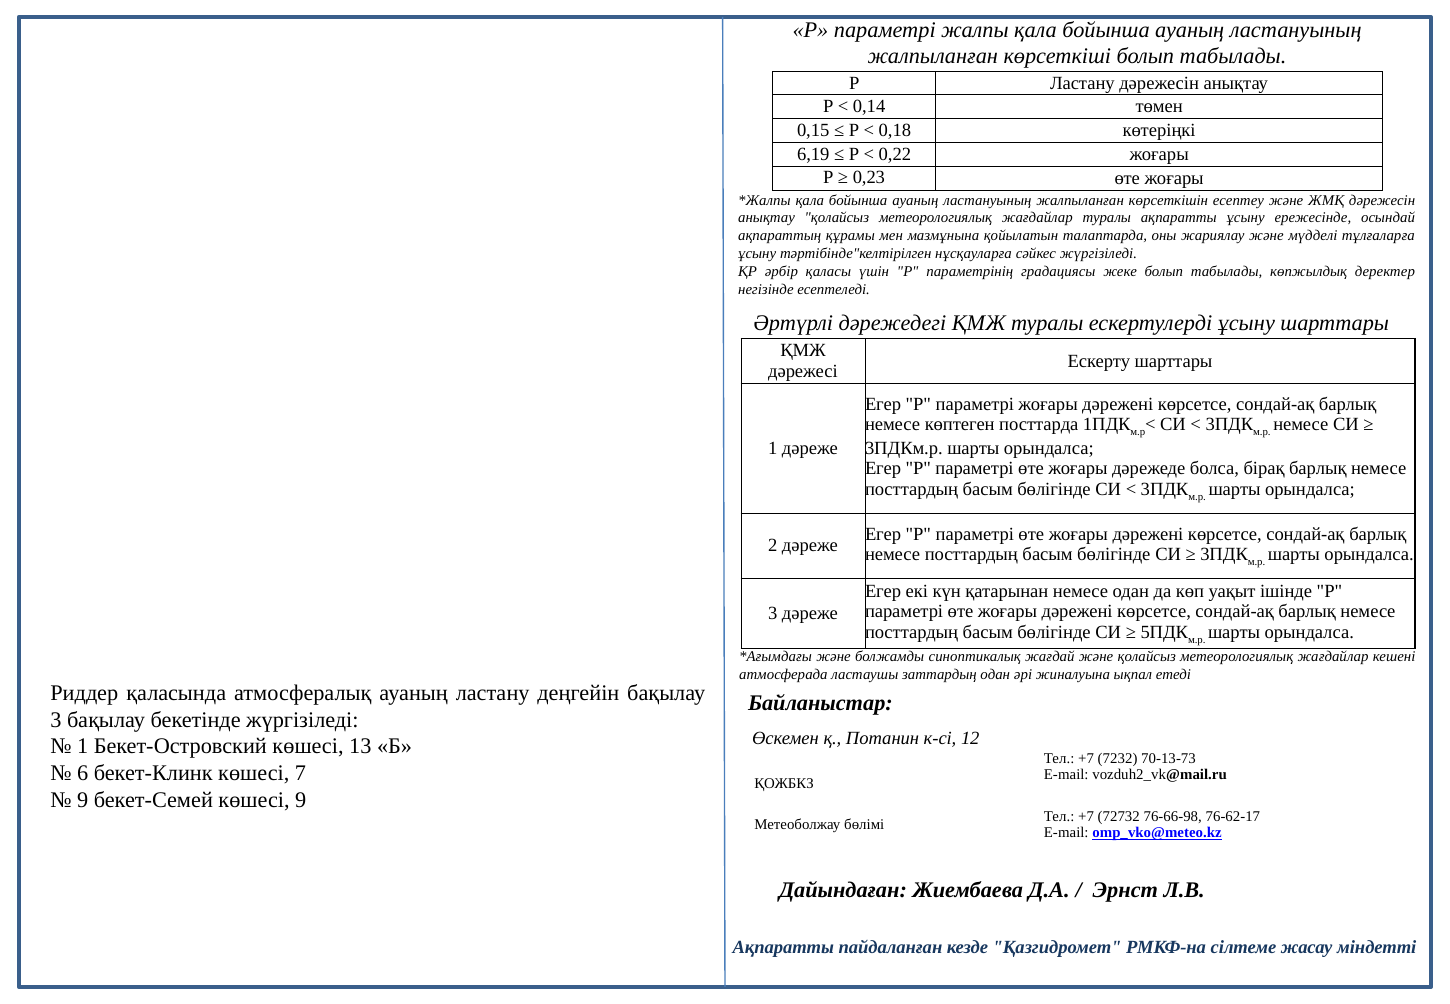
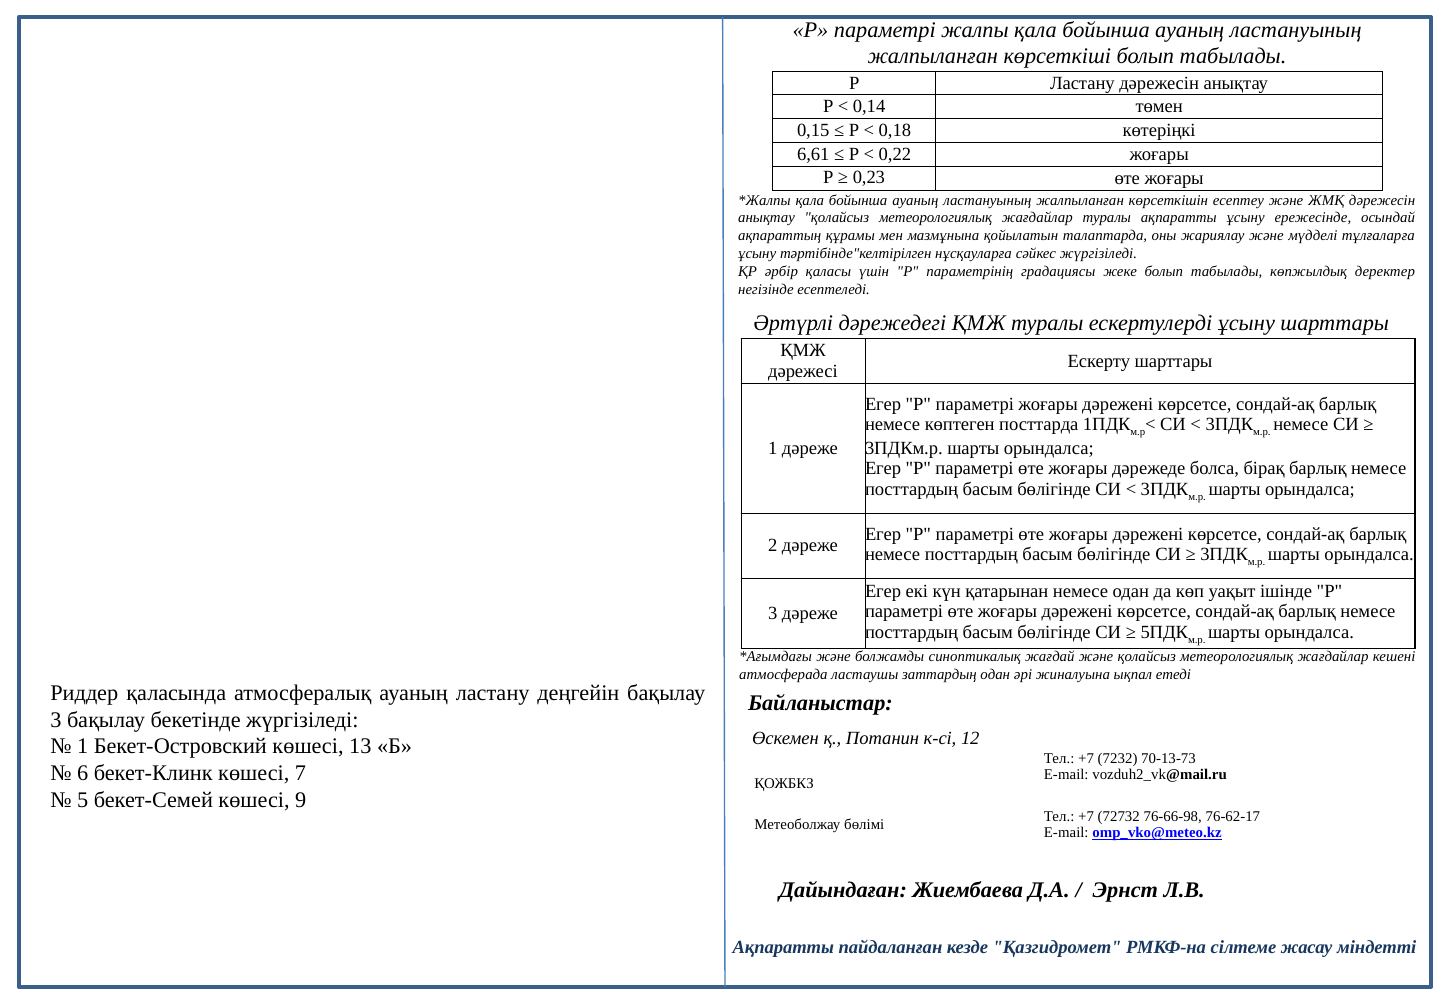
6,19: 6,19 -> 6,61
9 at (83, 800): 9 -> 5
